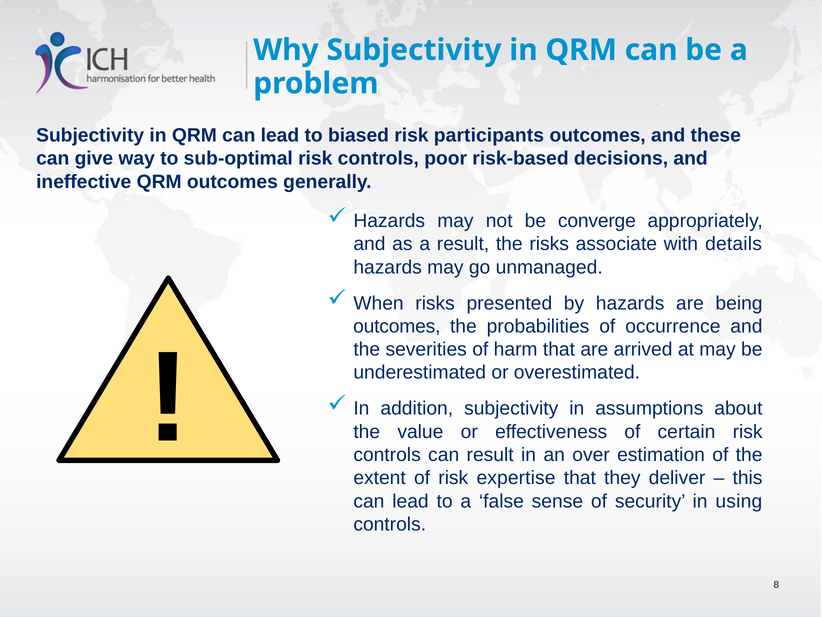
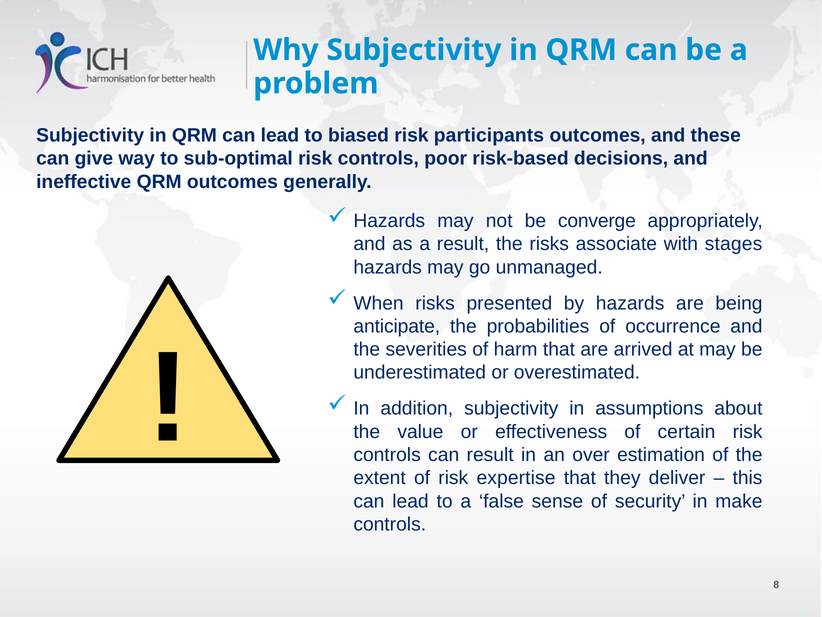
details: details -> stages
outcomes at (397, 326): outcomes -> anticipate
using: using -> make
